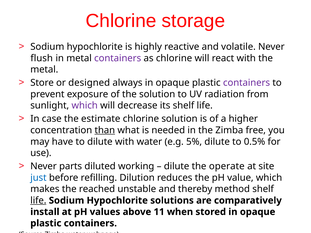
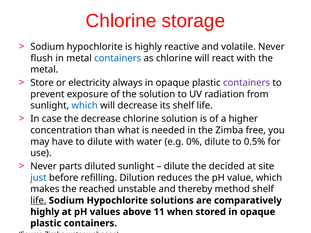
containers at (118, 58) colour: purple -> blue
designed: designed -> electricity
which at (85, 106) colour: purple -> blue
the estimate: estimate -> decrease
than underline: present -> none
5%: 5% -> 0%
diluted working: working -> sunlight
operate: operate -> decided
install at (45, 212): install -> highly
